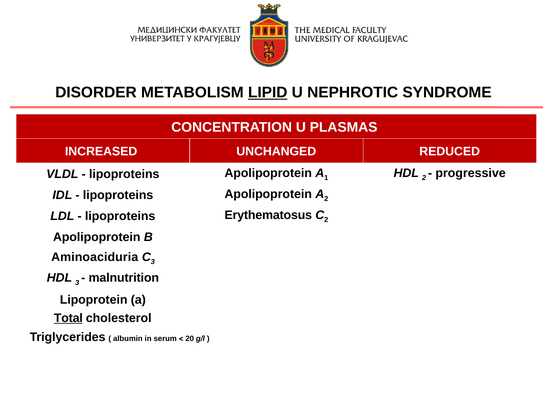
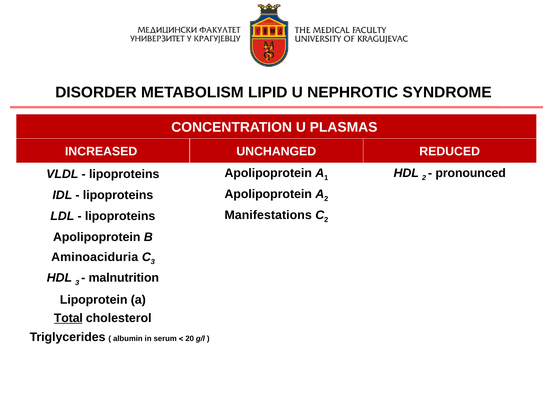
LIPID underline: present -> none
progressive: progressive -> pronounced
Erythematosus: Erythematosus -> Manifestations
